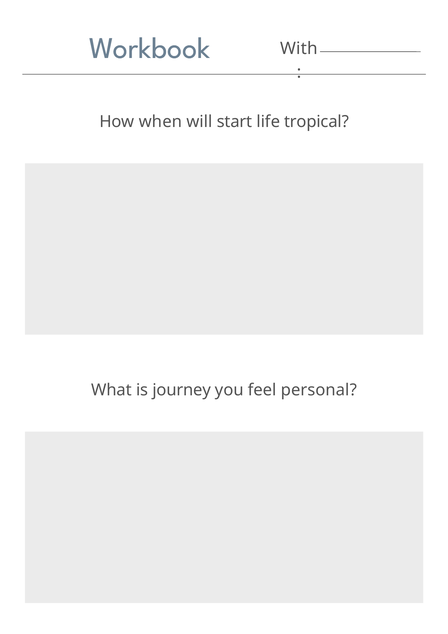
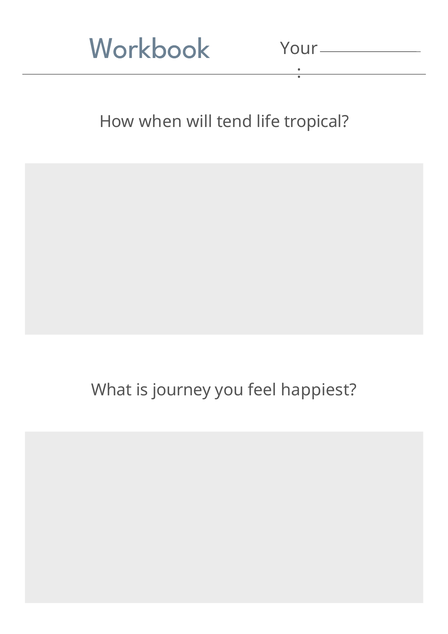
With: With -> Your
start: start -> tend
personal: personal -> happiest
